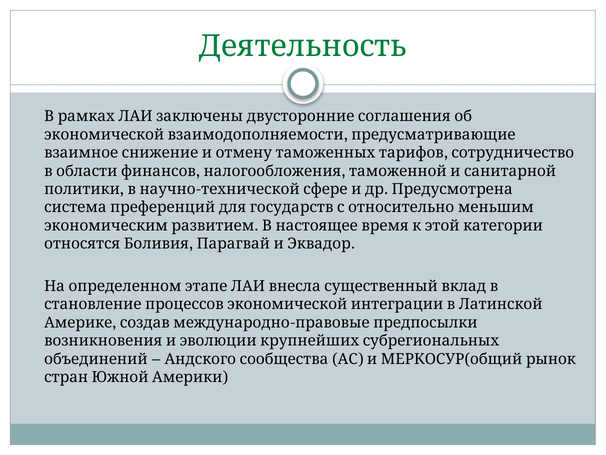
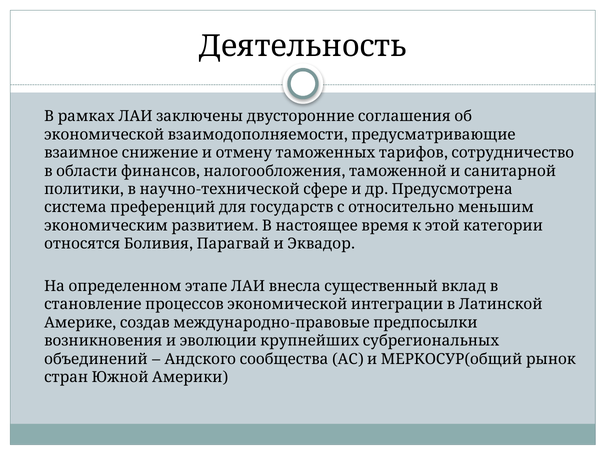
Деятельность colour: green -> black
